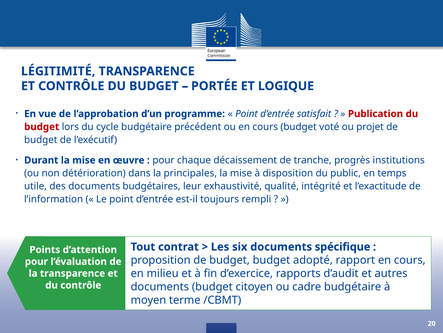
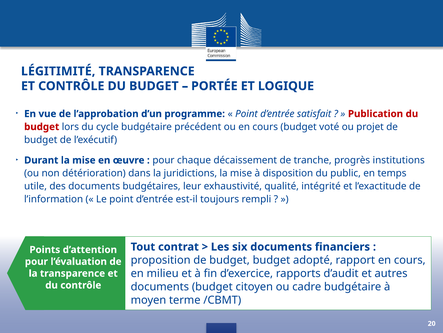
principales: principales -> juridictions
spécifique: spécifique -> financiers
